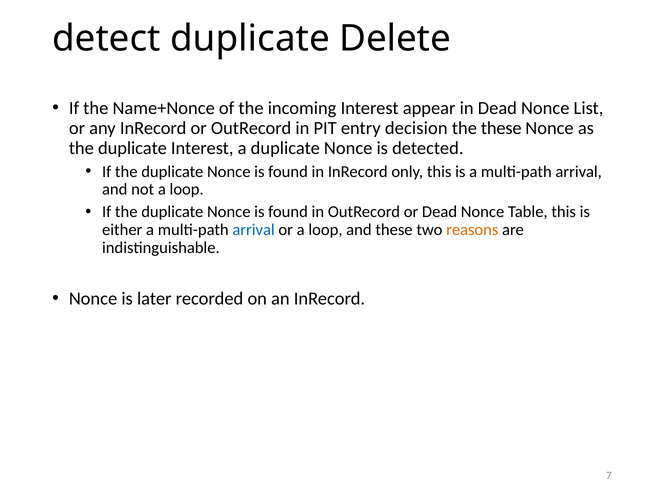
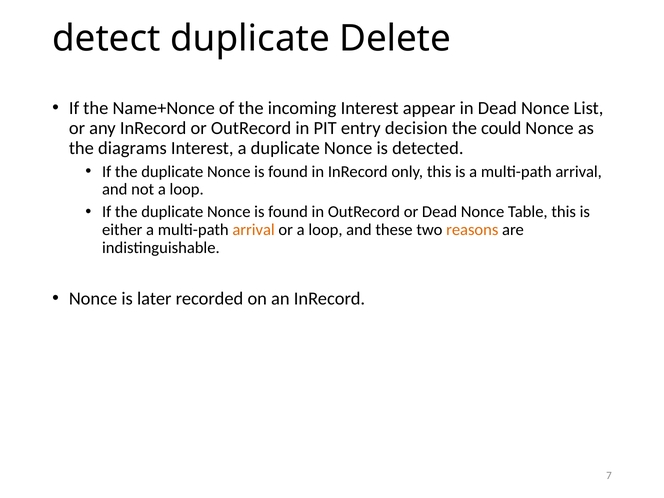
the these: these -> could
duplicate at (132, 148): duplicate -> diagrams
arrival at (254, 230) colour: blue -> orange
